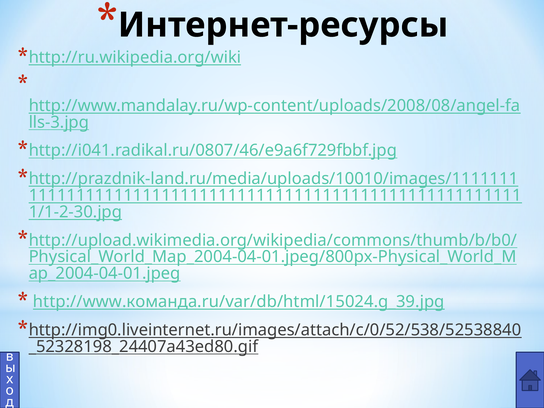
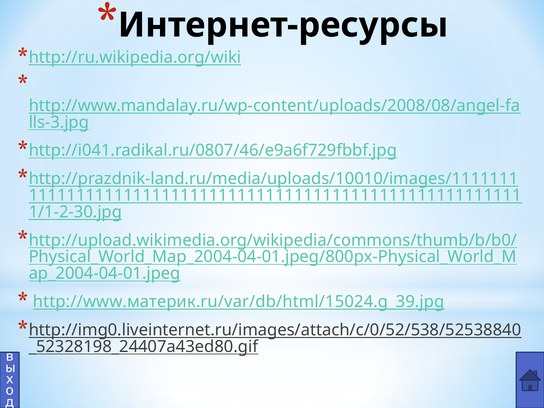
http://www.команда.ru/var/db/html/15024.g_39.jpg: http://www.команда.ru/var/db/html/15024.g_39.jpg -> http://www.материк.ru/var/db/html/15024.g_39.jpg
